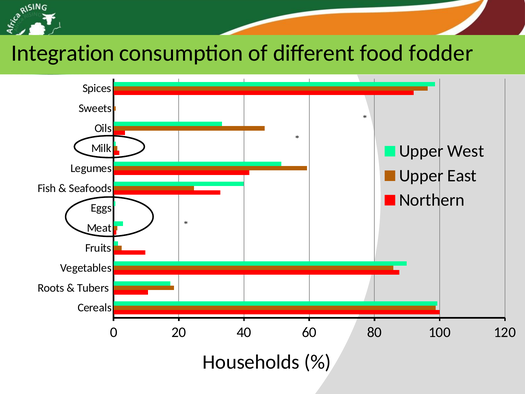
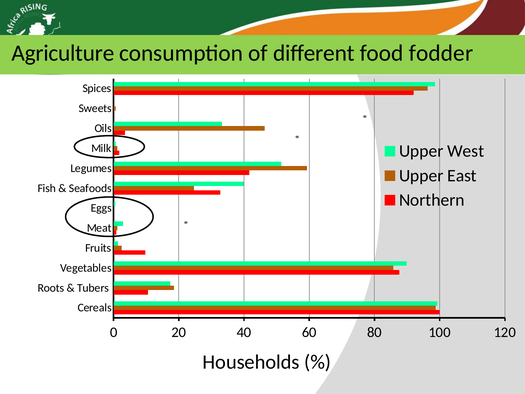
Integration: Integration -> Agriculture
